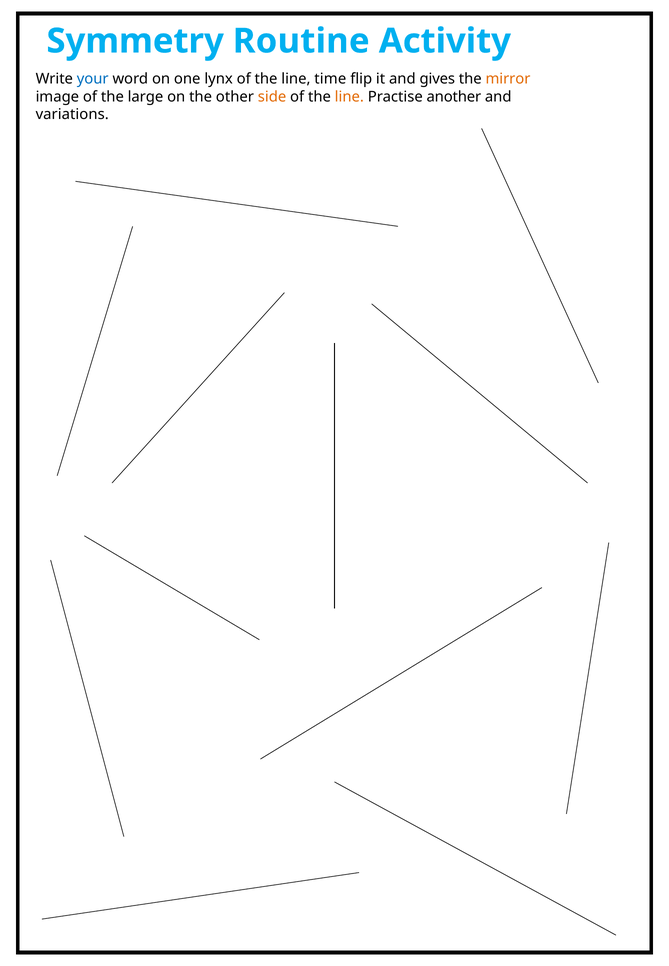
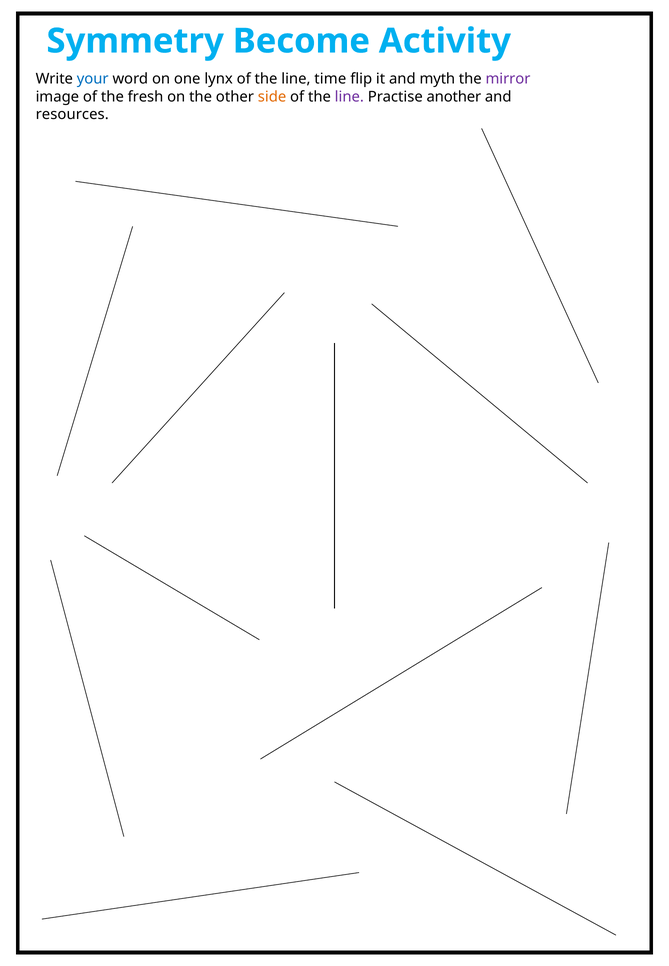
Routine: Routine -> Become
gives: gives -> myth
mirror colour: orange -> purple
large: large -> fresh
line at (349, 97) colour: orange -> purple
variations: variations -> resources
